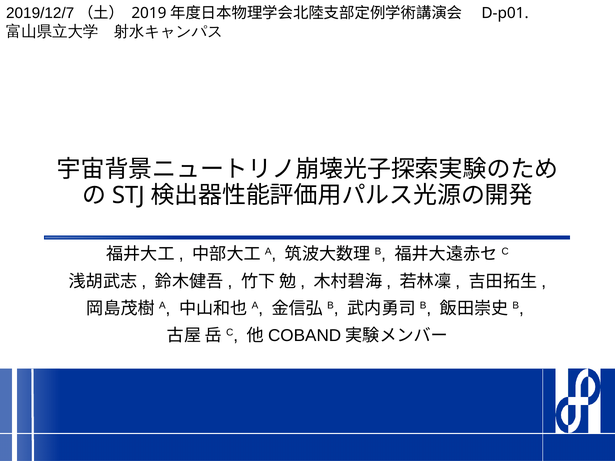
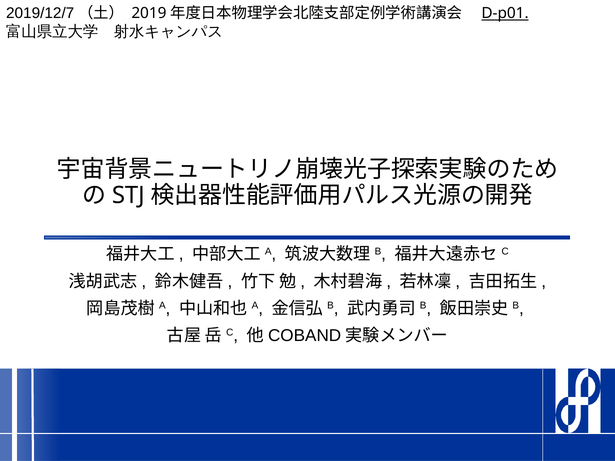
D-p01 underline: none -> present
